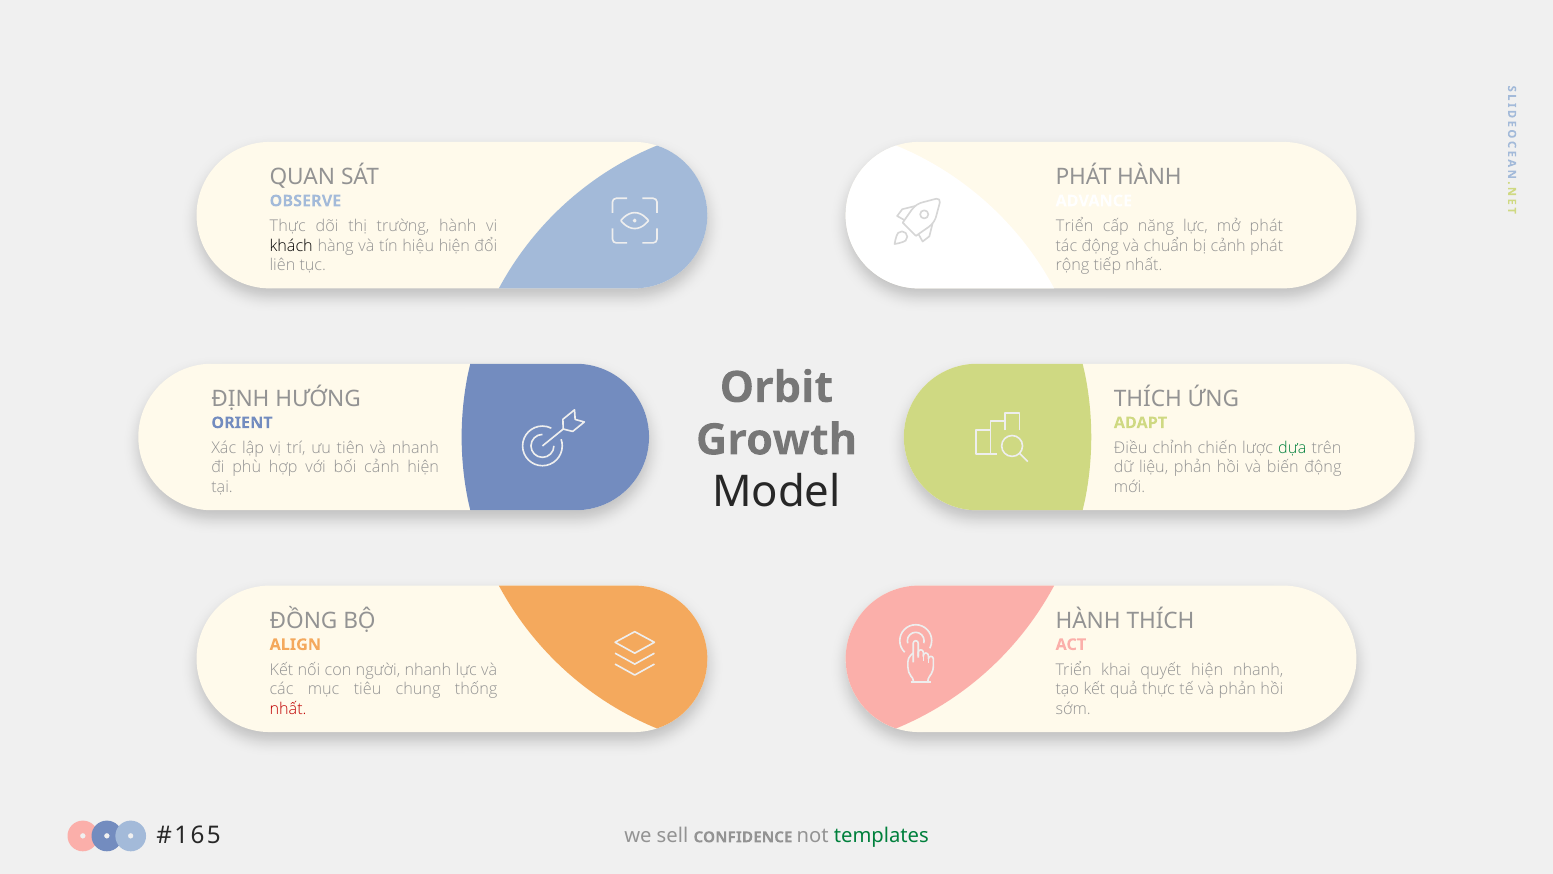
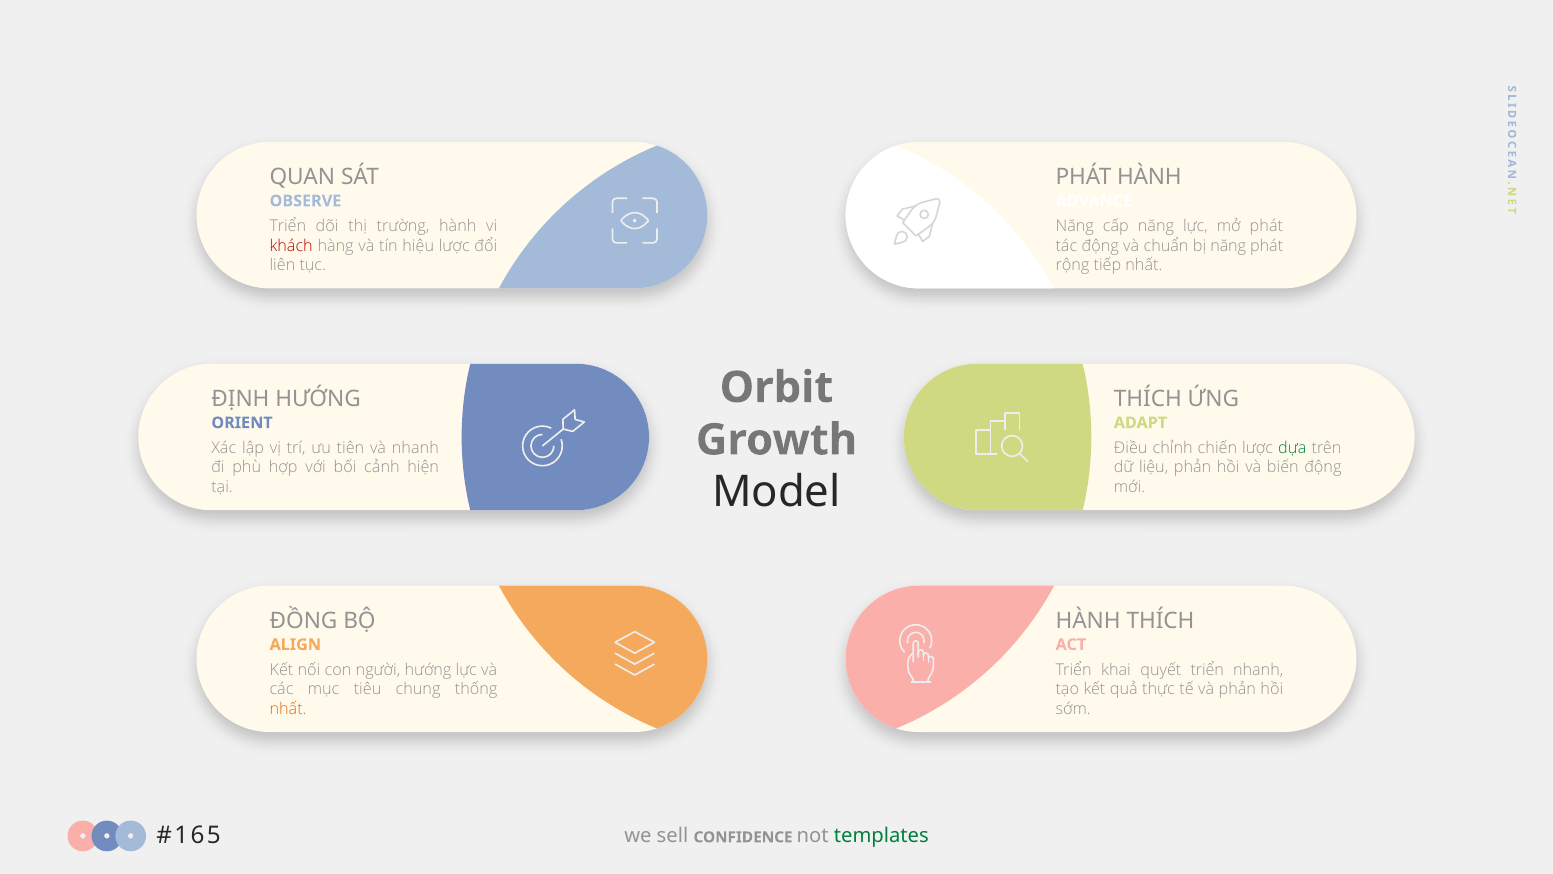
Thực at (288, 226): Thực -> Triển
Triển at (1075, 226): Triển -> Năng
khách colour: black -> red
hiệu hiện: hiện -> lược
bị cảnh: cảnh -> năng
người nhanh: nhanh -> hướng
quyết hiện: hiện -> triển
nhất at (288, 709) colour: red -> orange
